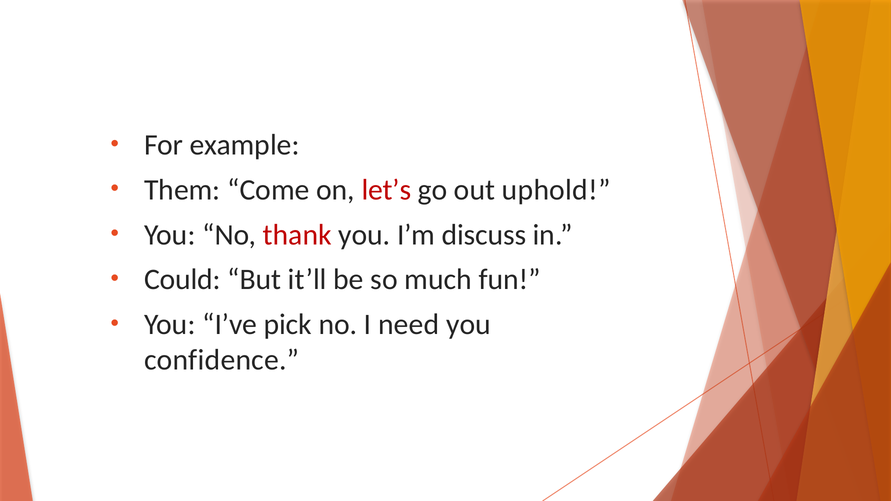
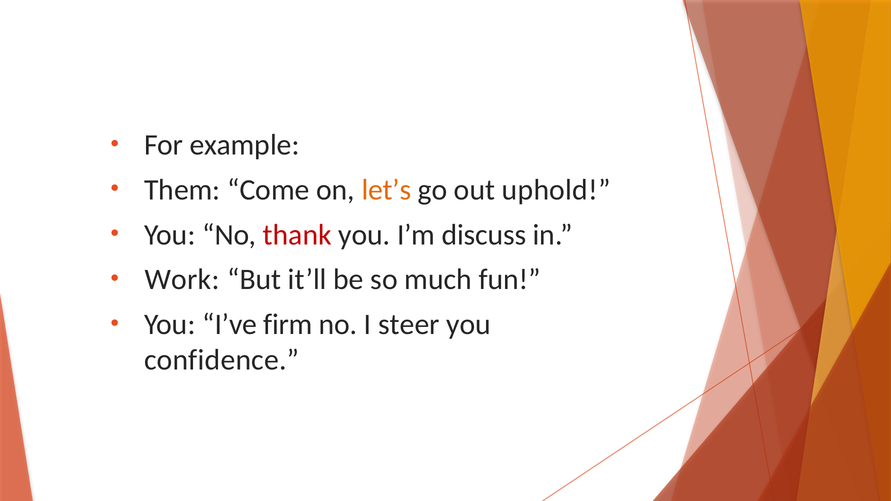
let’s colour: red -> orange
Could: Could -> Work
pick: pick -> firm
need: need -> steer
